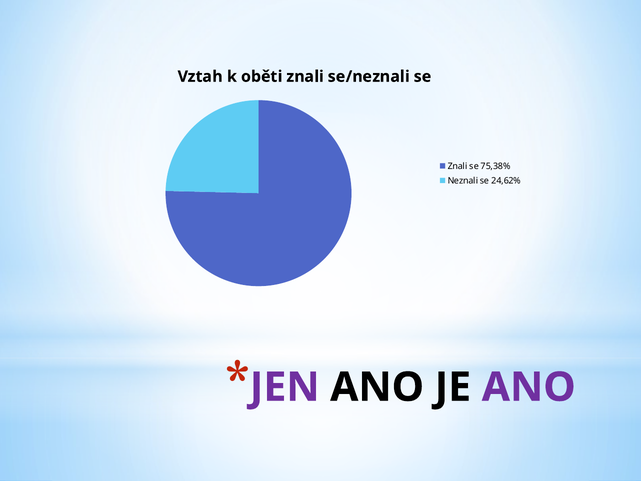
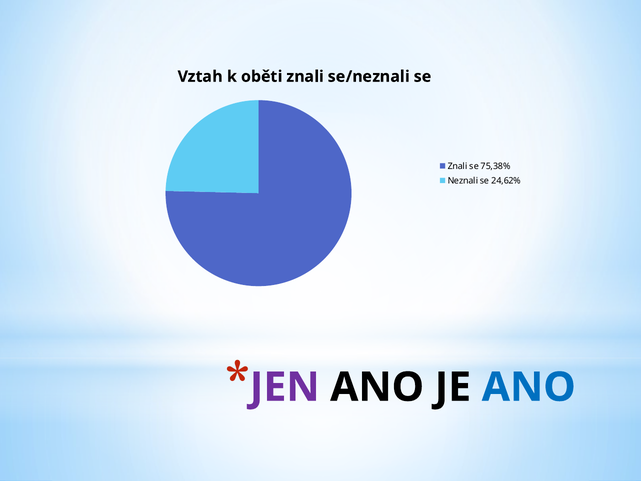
ANO at (529, 387) colour: purple -> blue
